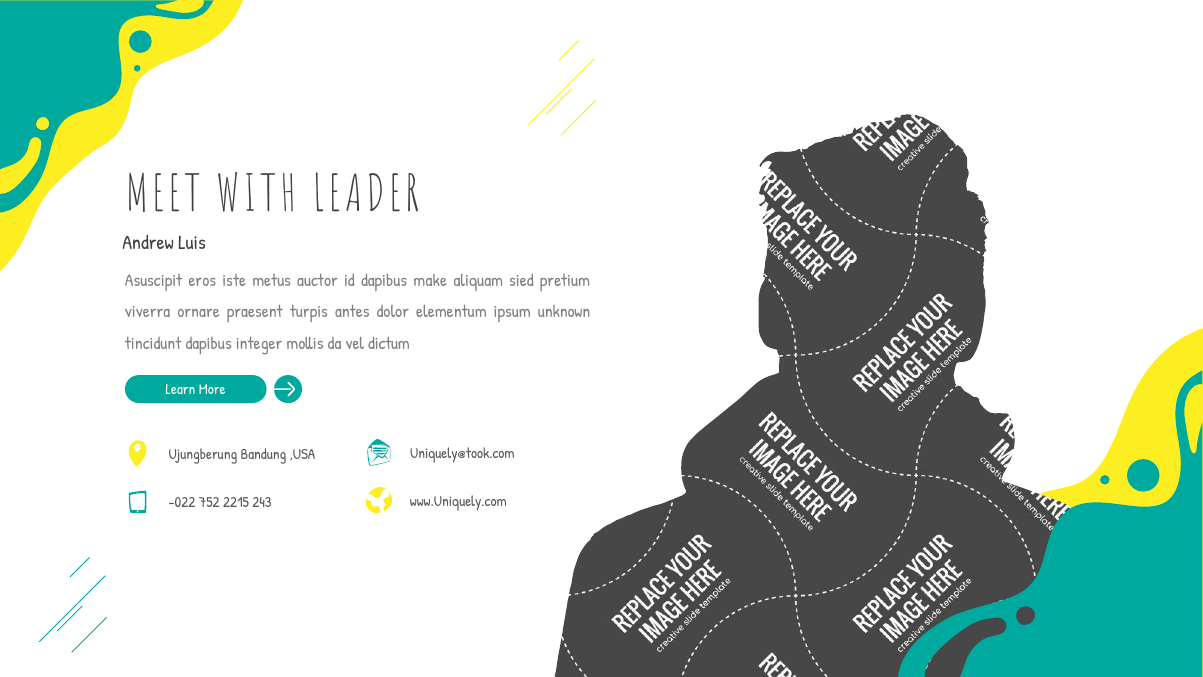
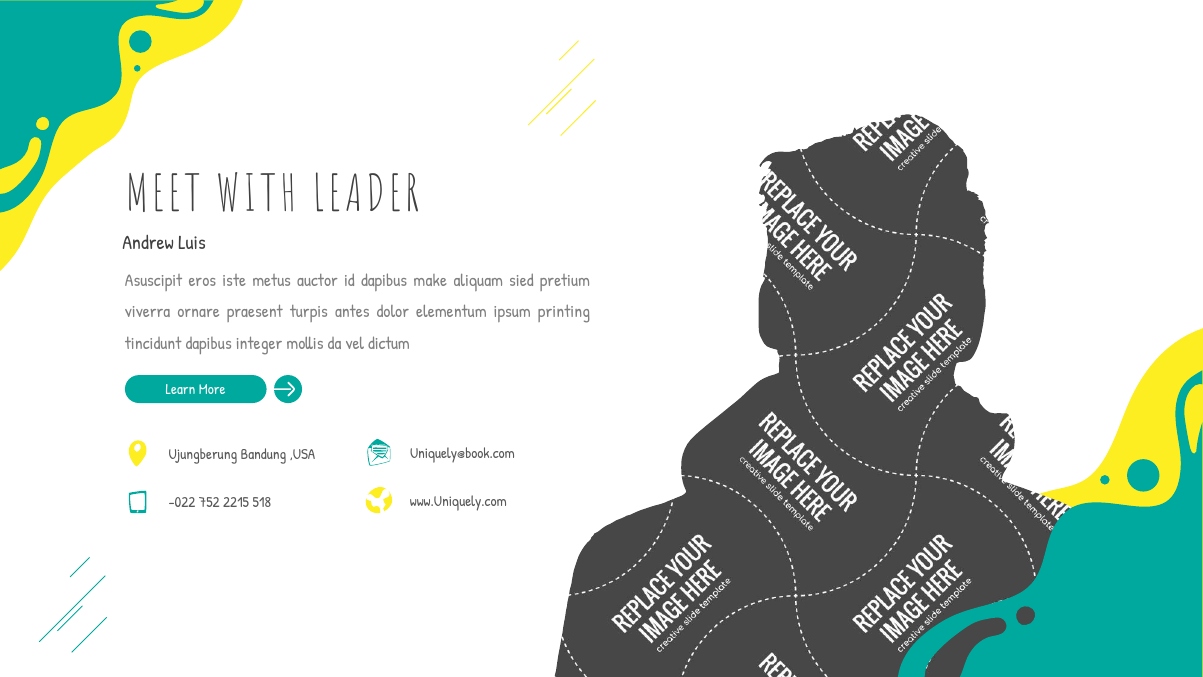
unknown: unknown -> printing
Uniquely@took.com: Uniquely@took.com -> Uniquely@book.com
243: 243 -> 518
